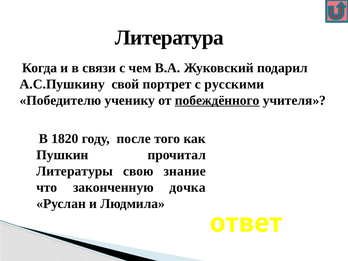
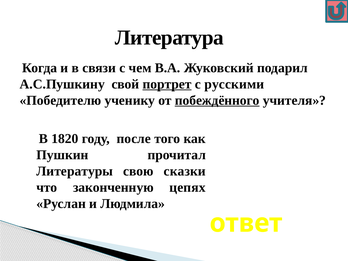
портрет underline: none -> present
знание: знание -> сказки
дочка: дочка -> цепях
